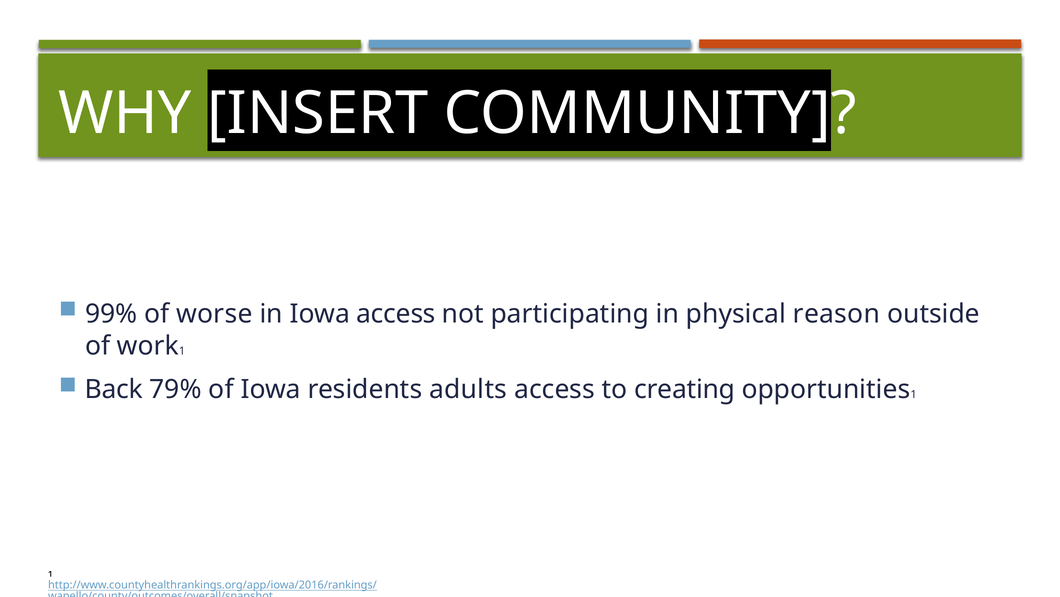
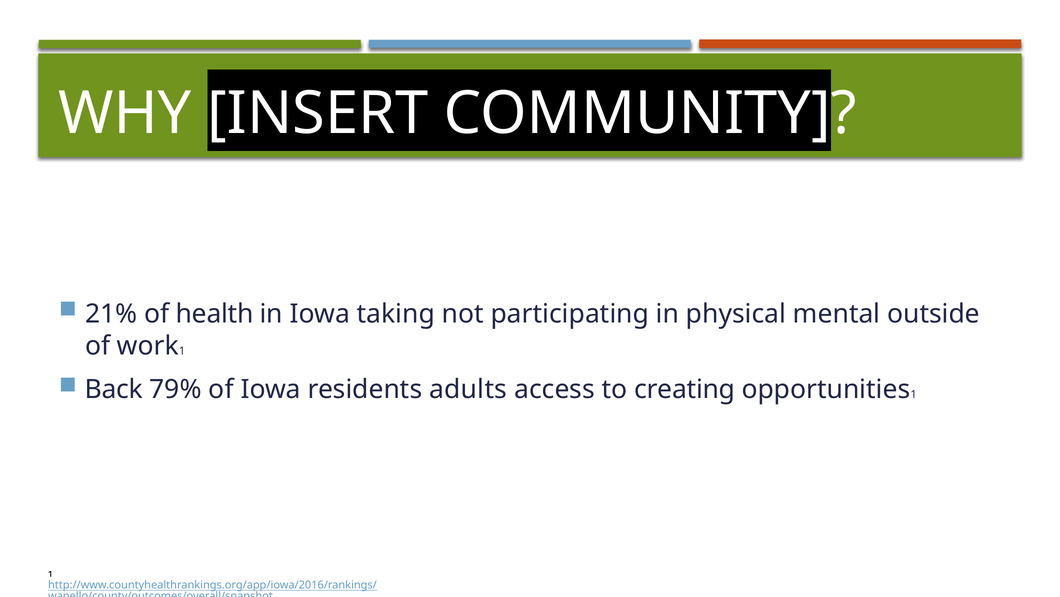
99%: 99% -> 21%
worse: worse -> health
Iowa access: access -> taking
reason: reason -> mental
